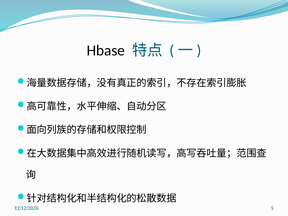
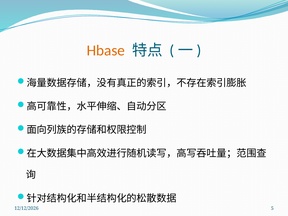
Hbase colour: black -> orange
